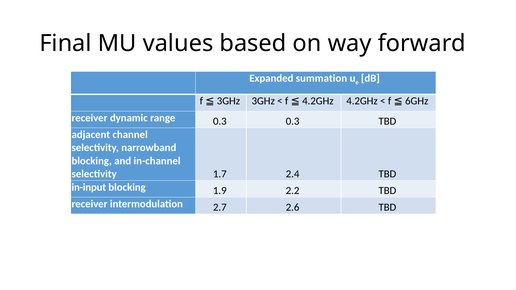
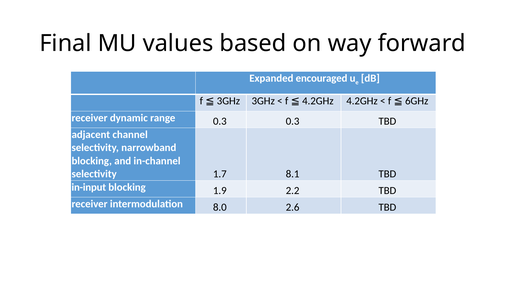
summation: summation -> encouraged
2.4: 2.4 -> 8.1
2.7: 2.7 -> 8.0
